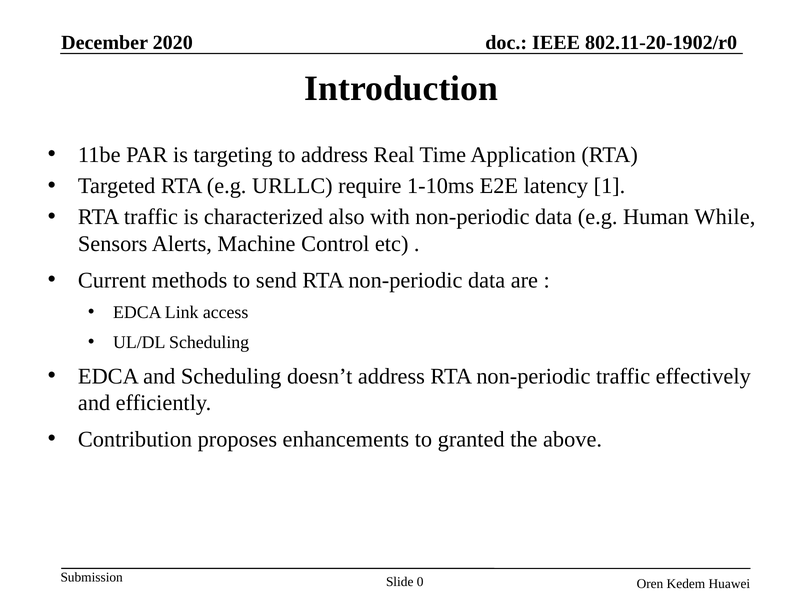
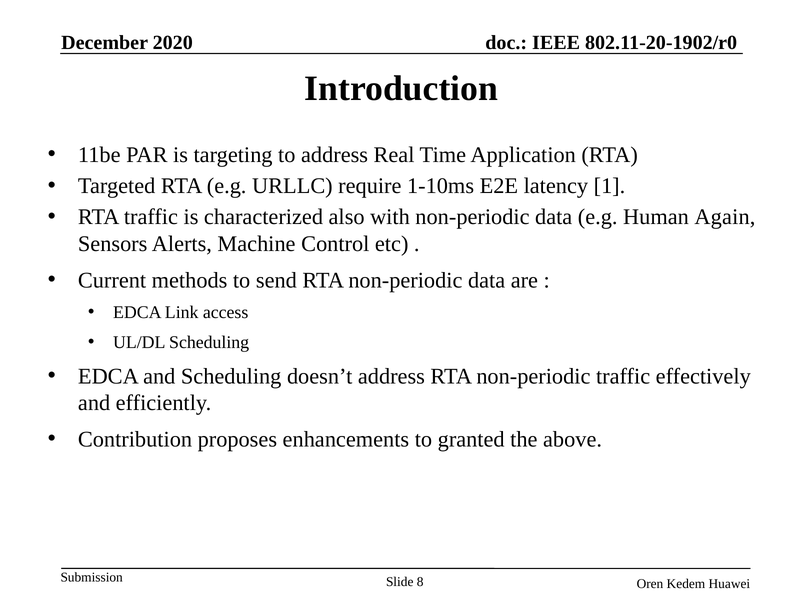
While: While -> Again
0: 0 -> 8
